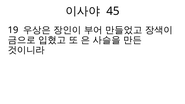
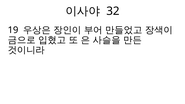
45: 45 -> 32
